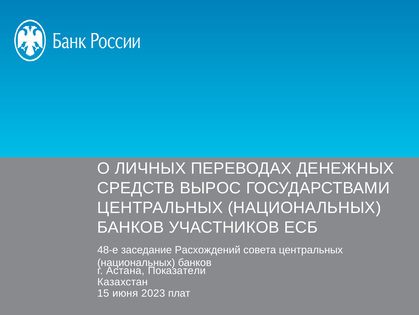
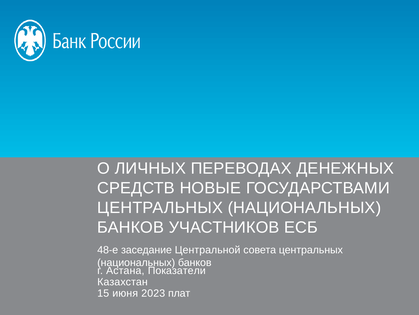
ВЫРОС: ВЫРОС -> НОВЫЕ
Расхождений: Расхождений -> Центральной
